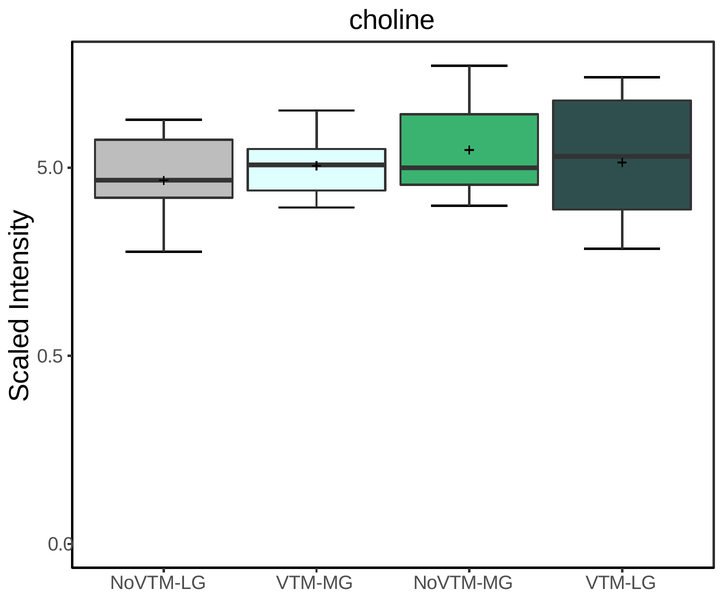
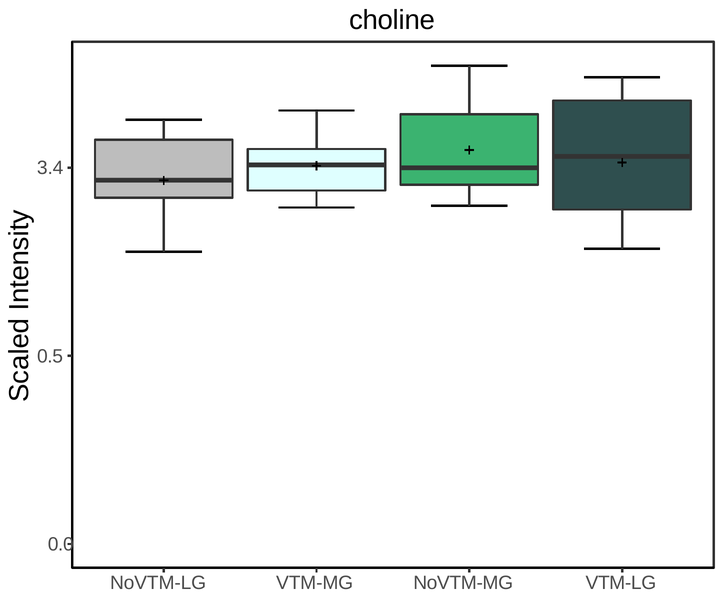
5.0: 5.0 -> 3.4
